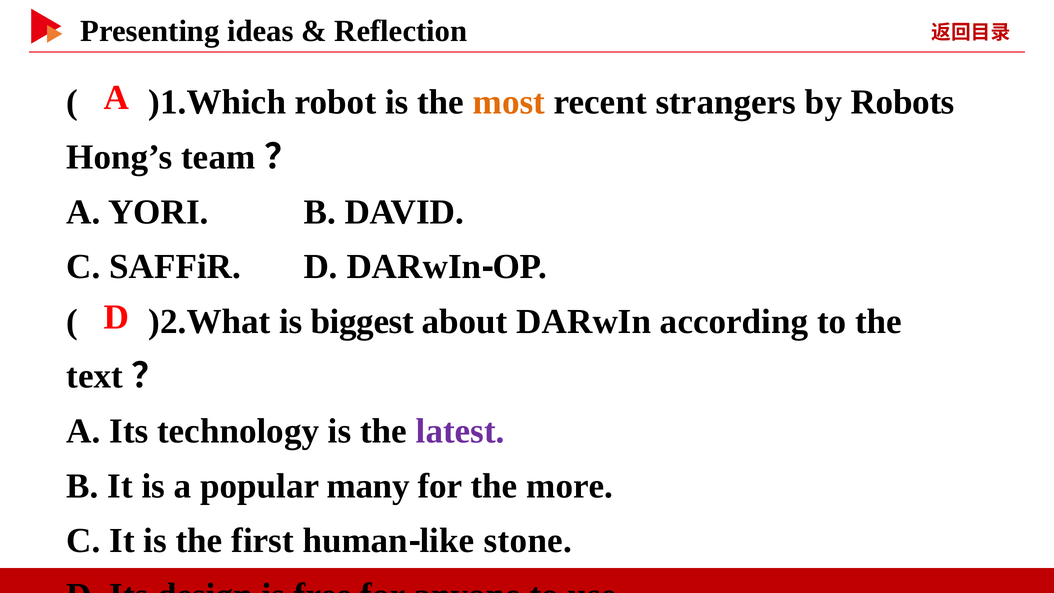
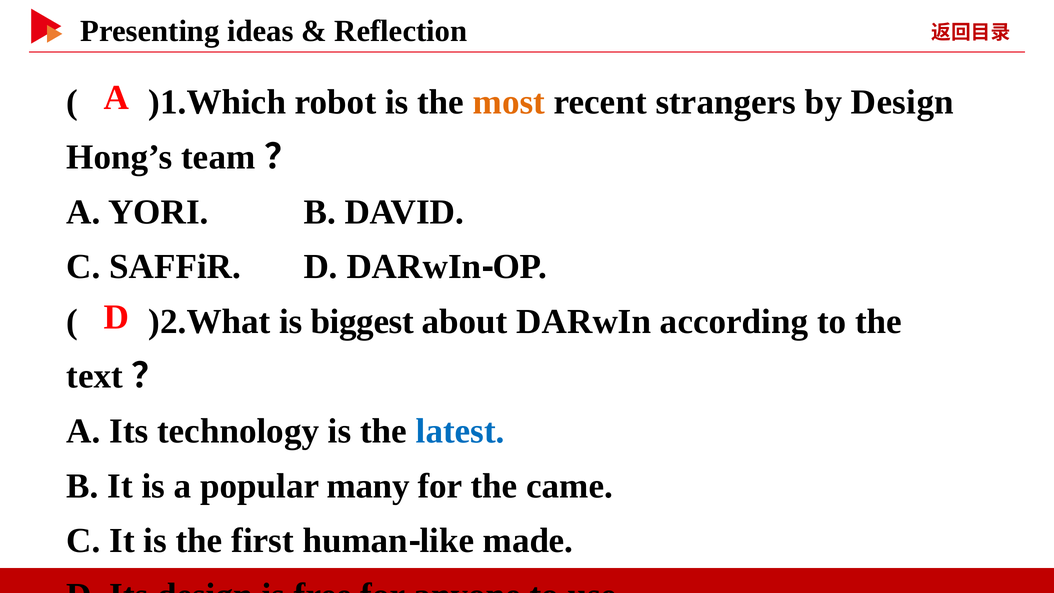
by Robots: Robots -> Design
latest colour: purple -> blue
more: more -> came
stone: stone -> made
